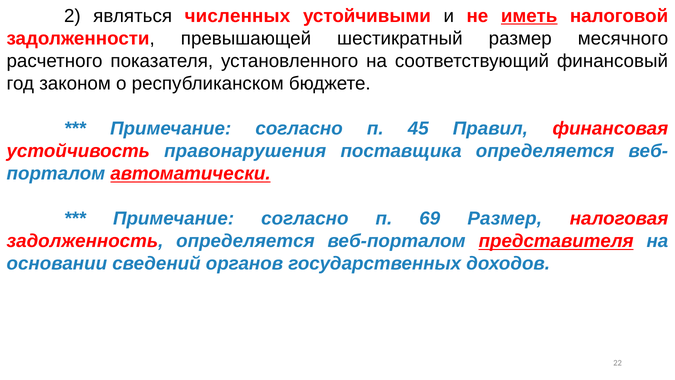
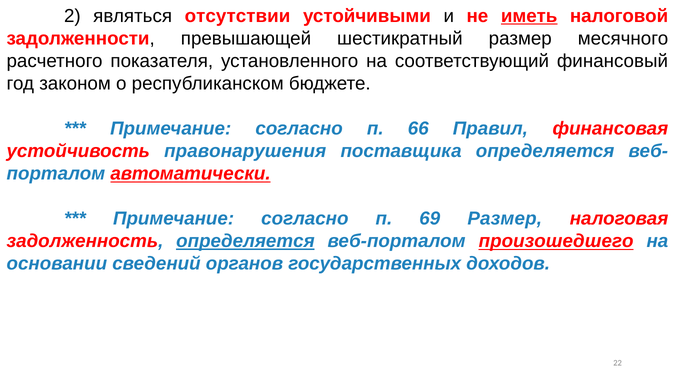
численных: численных -> отсутствии
45: 45 -> 66
определяется at (245, 241) underline: none -> present
представителя: представителя -> произошедшего
